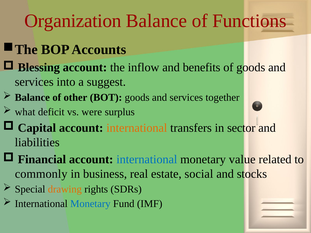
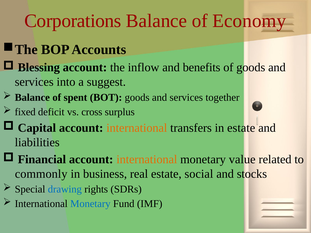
Organization: Organization -> Corporations
Functions: Functions -> Economy
other: other -> spent
what: what -> fixed
were: were -> cross
in sector: sector -> estate
international at (147, 160) colour: blue -> orange
drawing colour: orange -> blue
